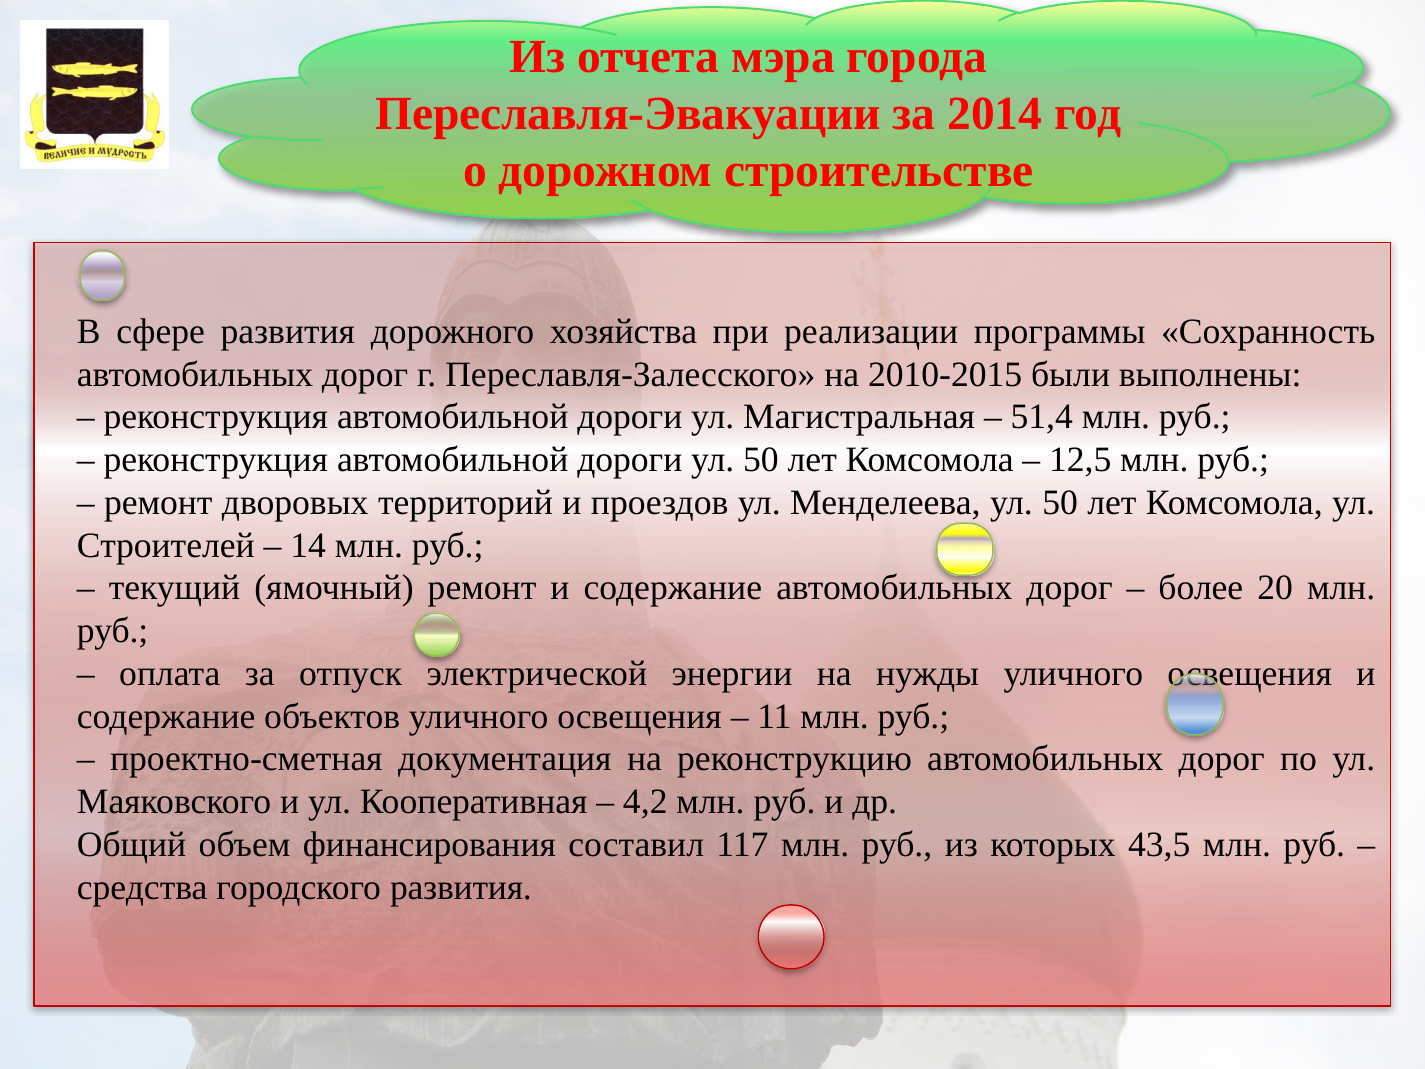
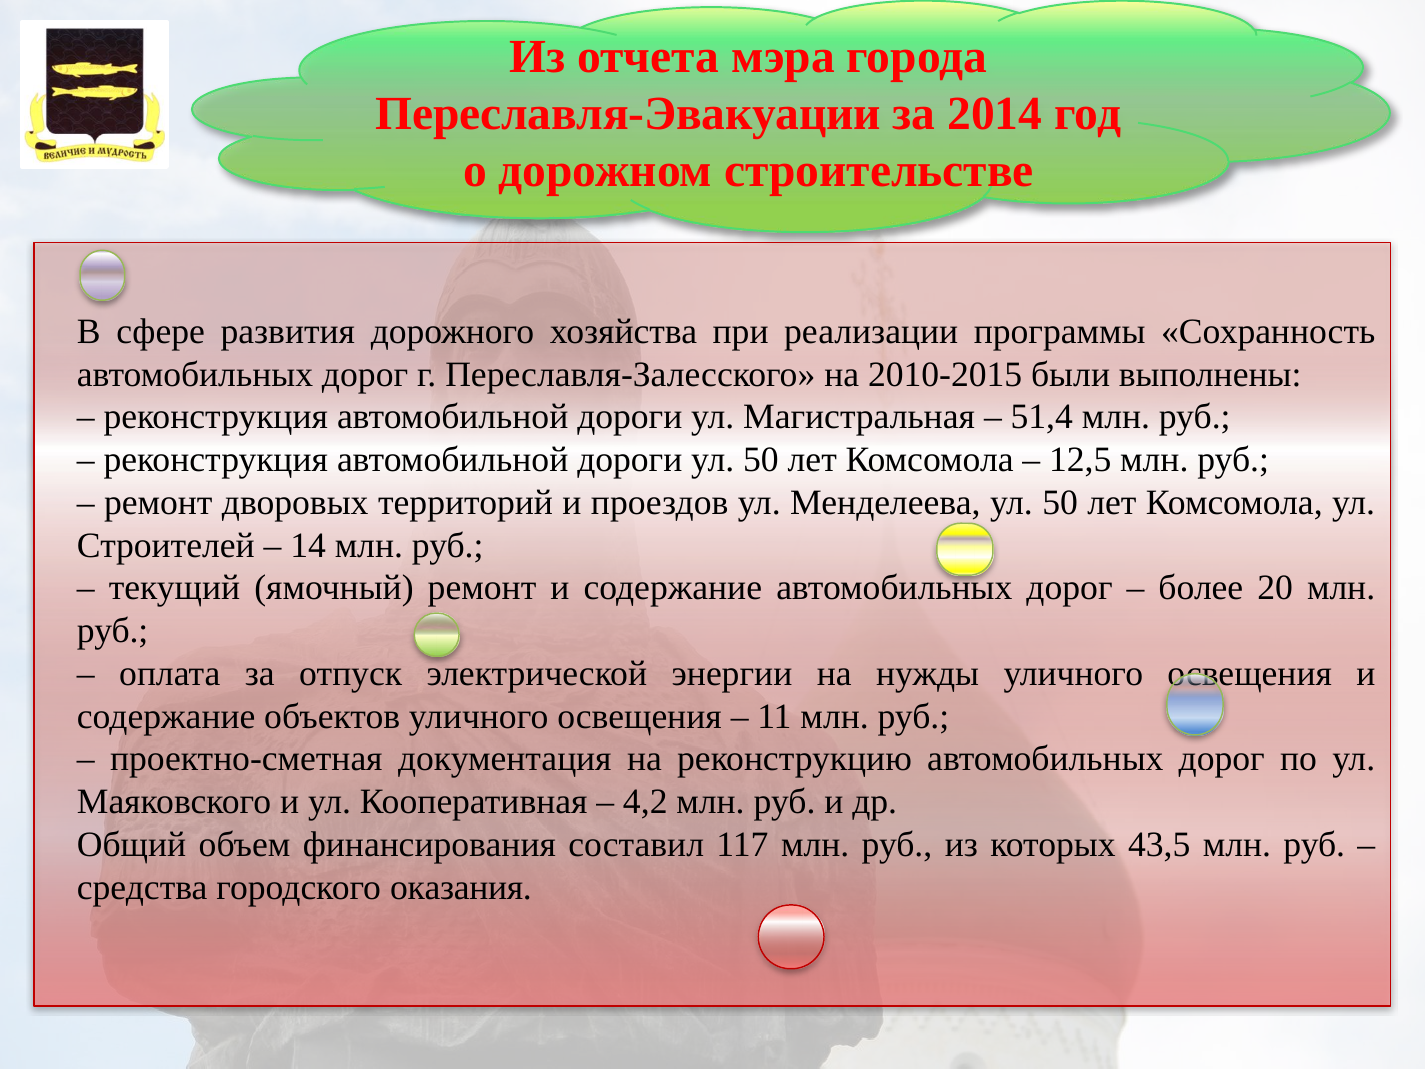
городского развития: развития -> оказания
